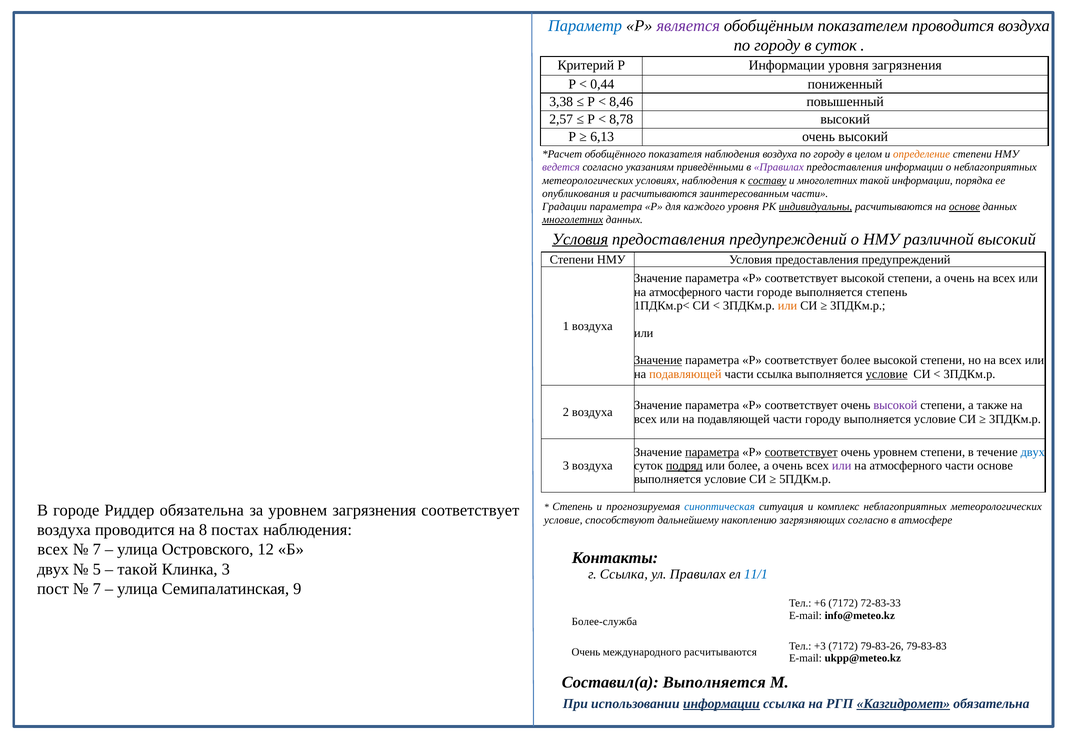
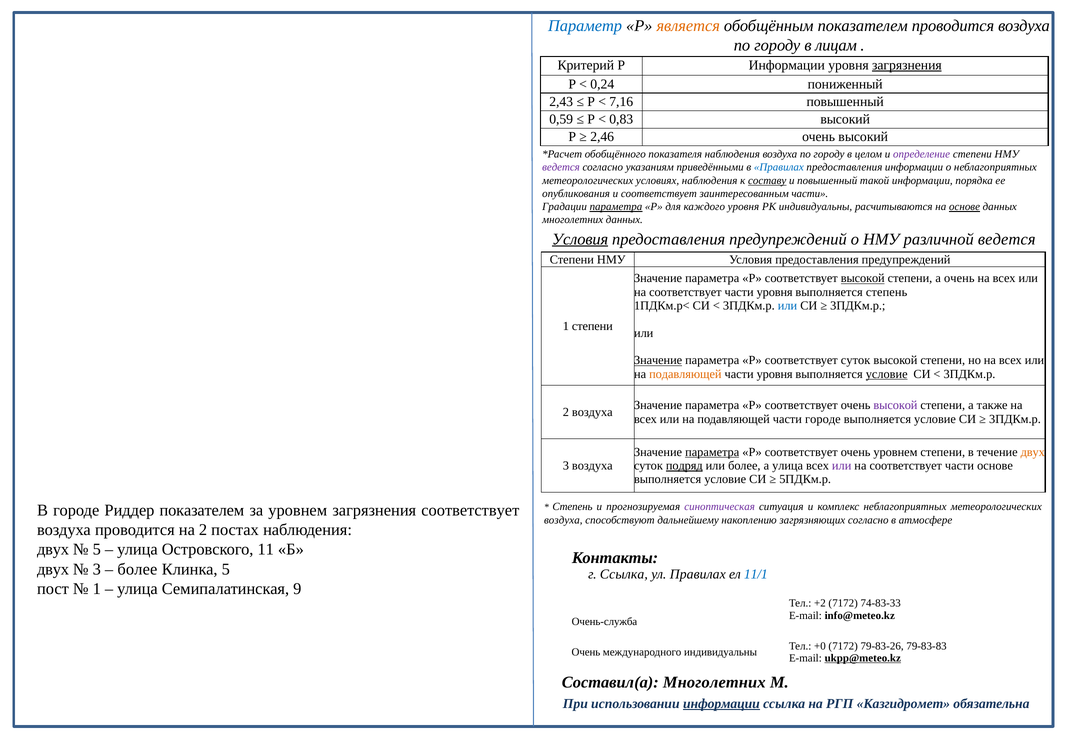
является colour: purple -> orange
в суток: суток -> лицам
загрязнения at (907, 65) underline: none -> present
0,44: 0,44 -> 0,24
3,38: 3,38 -> 2,43
8,46: 8,46 -> 7,16
2,57: 2,57 -> 0,59
8,78: 8,78 -> 0,83
6,13: 6,13 -> 2,46
определение colour: orange -> purple
Правилах at (779, 167) colour: purple -> blue
и многолетних: многолетних -> повышенный
и расчитываются: расчитываются -> соответствует
параметра at (616, 207) underline: none -> present
индивидуальны at (816, 207) underline: present -> none
многолетних at (573, 220) underline: present -> none
различной высокий: высокий -> ведется
высокой at (863, 278) underline: none -> present
атмосферного at (685, 292): атмосферного -> соответствует
городе at (775, 292): городе -> уровня
или at (787, 306) colour: orange -> blue
1 воздуха: воздуха -> степени
соответствует более: более -> суток
ссылка at (775, 374): ссылка -> уровня
части городу: городу -> городе
соответствует at (801, 452) underline: present -> none
двух at (1033, 452) colour: blue -> orange
более а очень: очень -> улица
атмосферного at (906, 465): атмосферного -> соответствует
Риддер обязательна: обязательна -> показателем
синоптическая colour: blue -> purple
условие at (563, 520): условие -> воздуха
на 8: 8 -> 2
всех at (53, 549): всех -> двух
7 at (97, 549): 7 -> 5
12: 12 -> 11
5 at (97, 569): 5 -> 3
такой at (137, 569): такой -> более
Клинка 3: 3 -> 5
7 at (97, 589): 7 -> 1
+6: +6 -> +2
72-83-33: 72-83-33 -> 74-83-33
Более-служба: Более-служба -> Очень-служба
+3: +3 -> +0
международного расчитываются: расчитываются -> индивидуальны
ukpp@meteo.kz underline: none -> present
Составил(а Выполняется: Выполняется -> Многолетних
Казгидромет underline: present -> none
